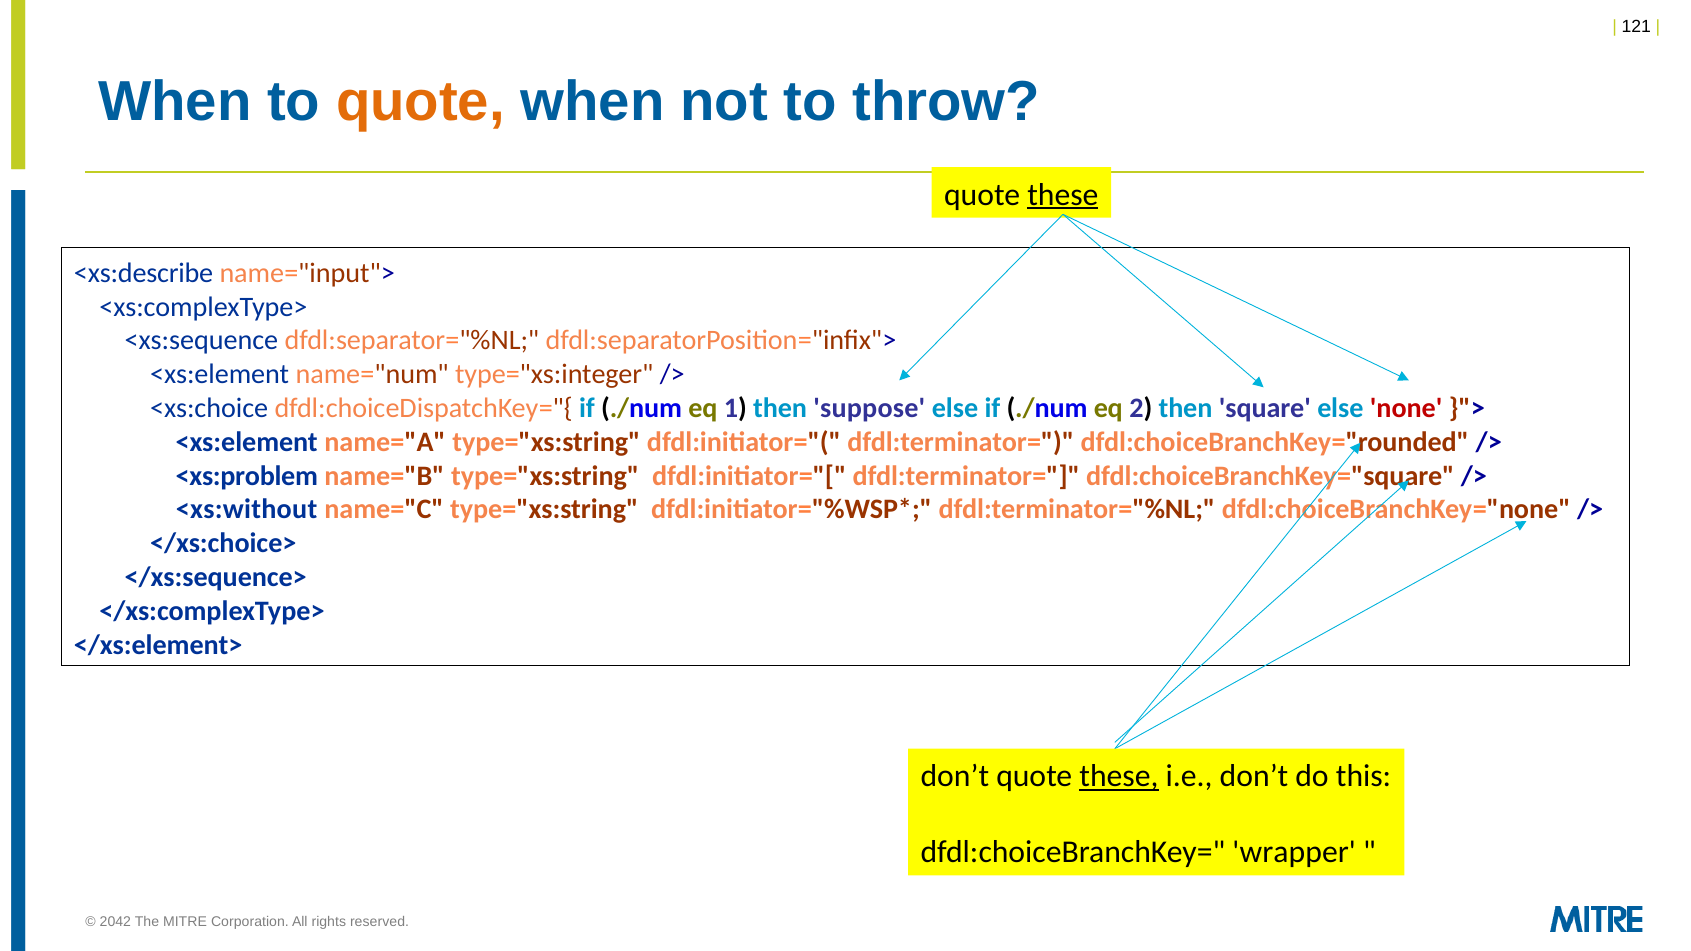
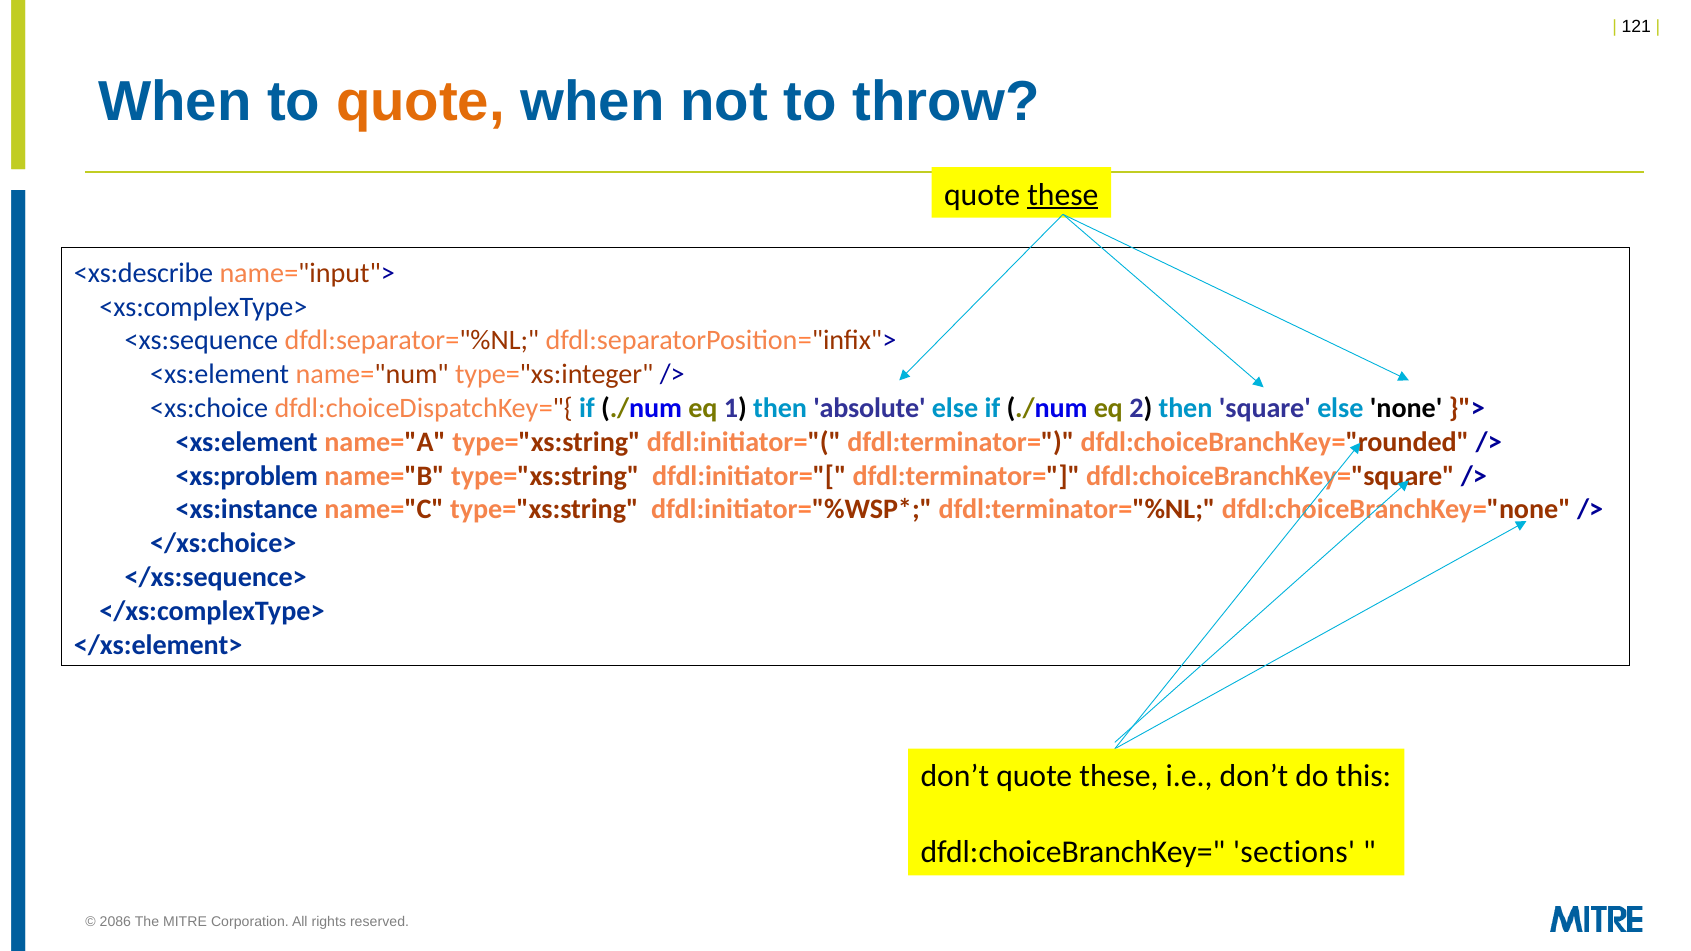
suppose: suppose -> absolute
none colour: red -> black
<xs:without: <xs:without -> <xs:instance
these at (1119, 776) underline: present -> none
wrapper: wrapper -> sections
2042: 2042 -> 2086
